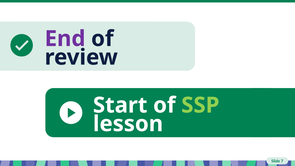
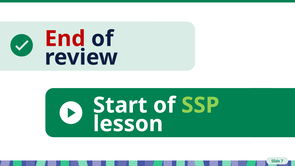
End colour: purple -> red
